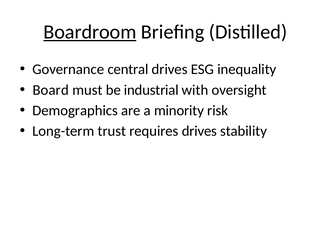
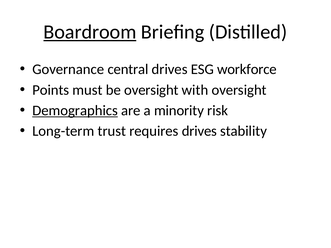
inequality: inequality -> workforce
Board: Board -> Points
be industrial: industrial -> oversight
Demographics underline: none -> present
